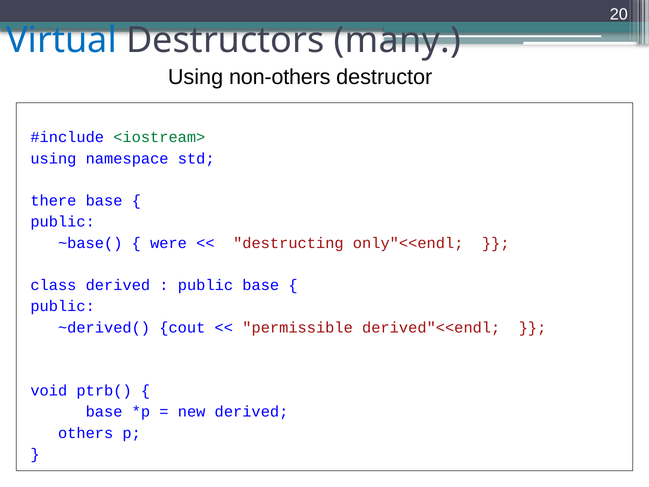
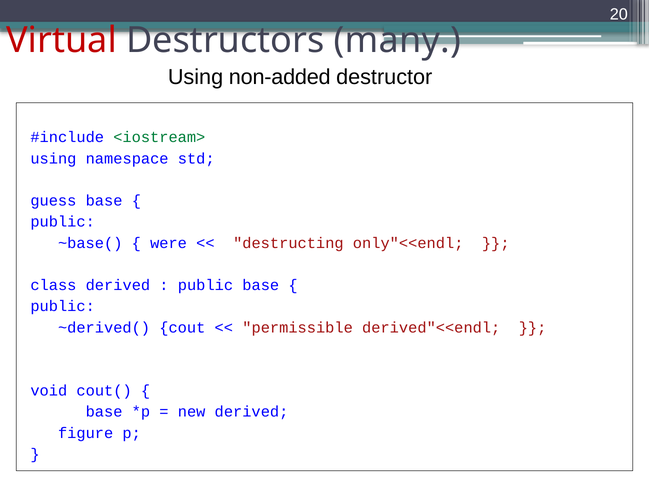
Virtual colour: blue -> red
non-others: non-others -> non-added
there: there -> guess
ptrb(: ptrb( -> cout(
others: others -> figure
